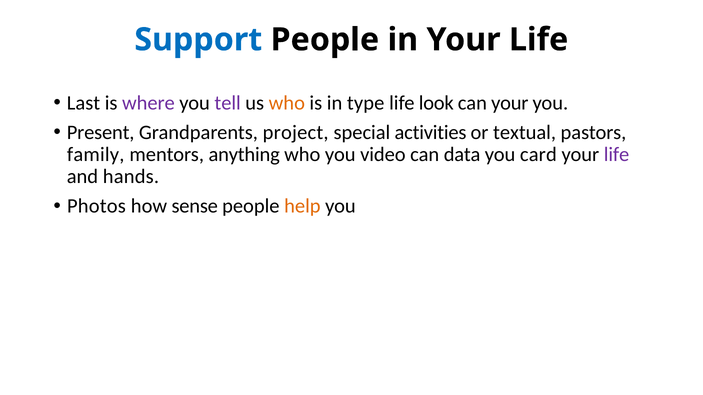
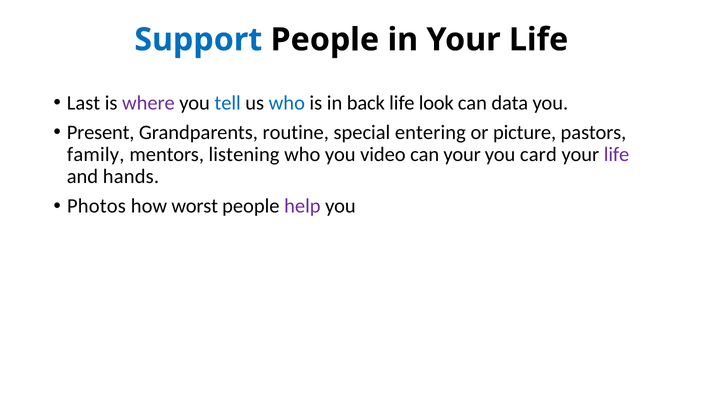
tell colour: purple -> blue
who at (287, 103) colour: orange -> blue
type: type -> back
can your: your -> data
project: project -> routine
activities: activities -> entering
textual: textual -> picture
anything: anything -> listening
can data: data -> your
sense: sense -> worst
help colour: orange -> purple
